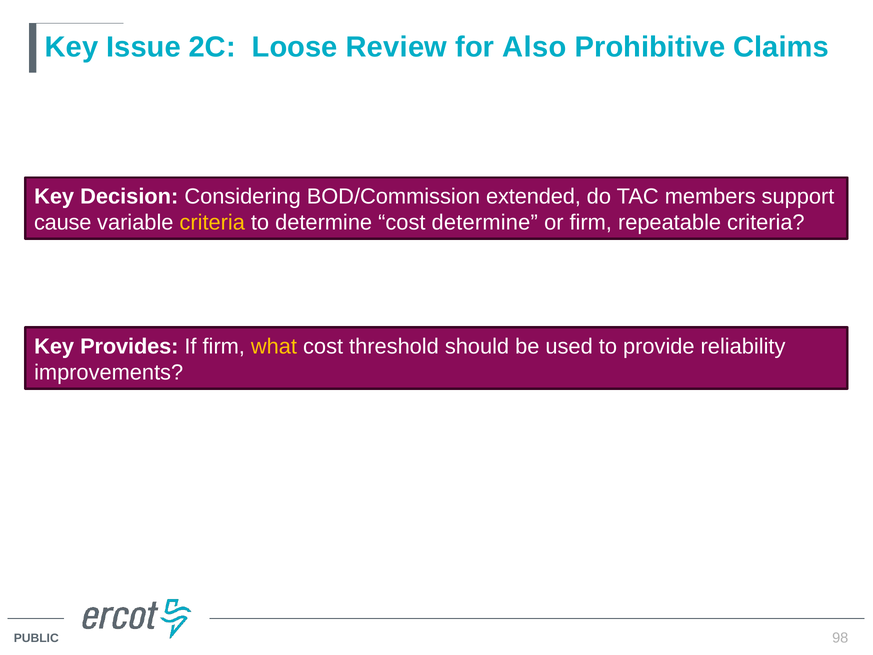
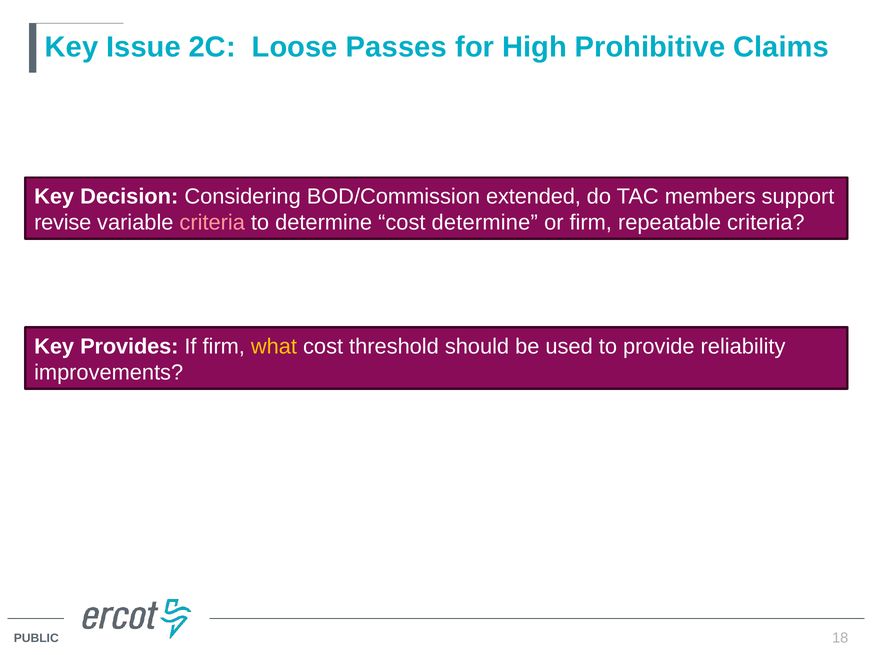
Review: Review -> Passes
Also: Also -> High
cause: cause -> revise
criteria at (212, 223) colour: yellow -> pink
98: 98 -> 18
